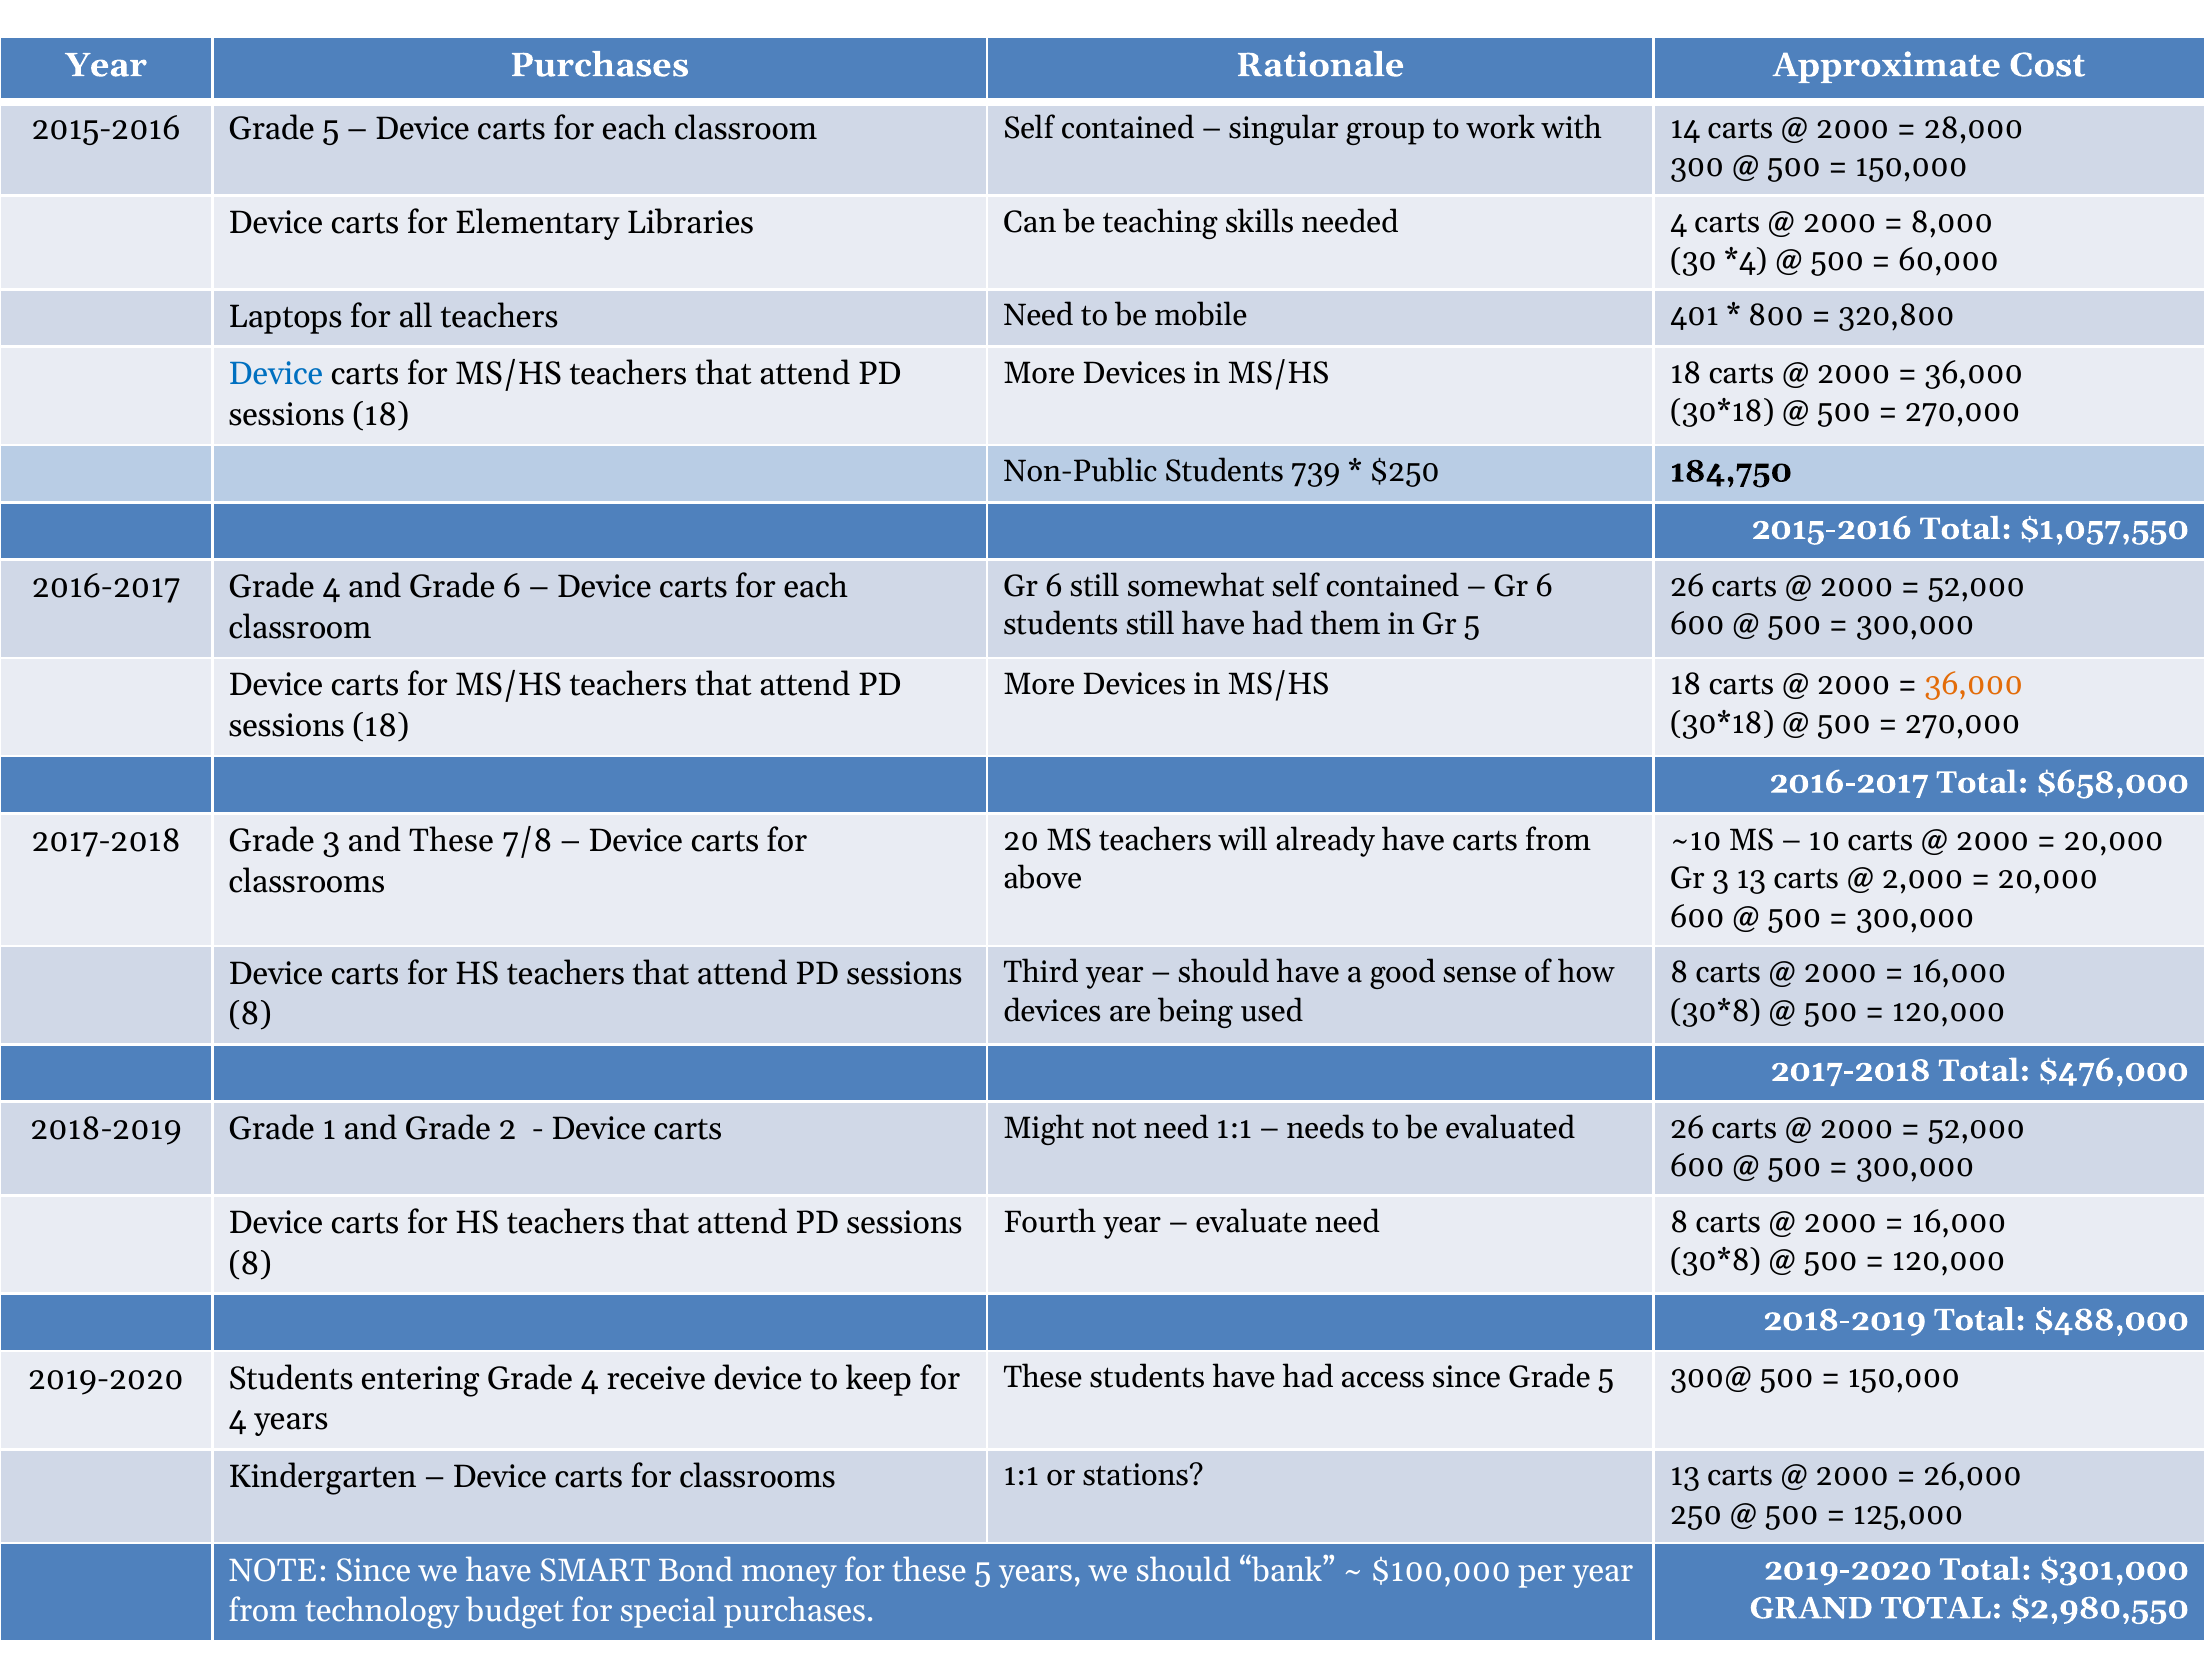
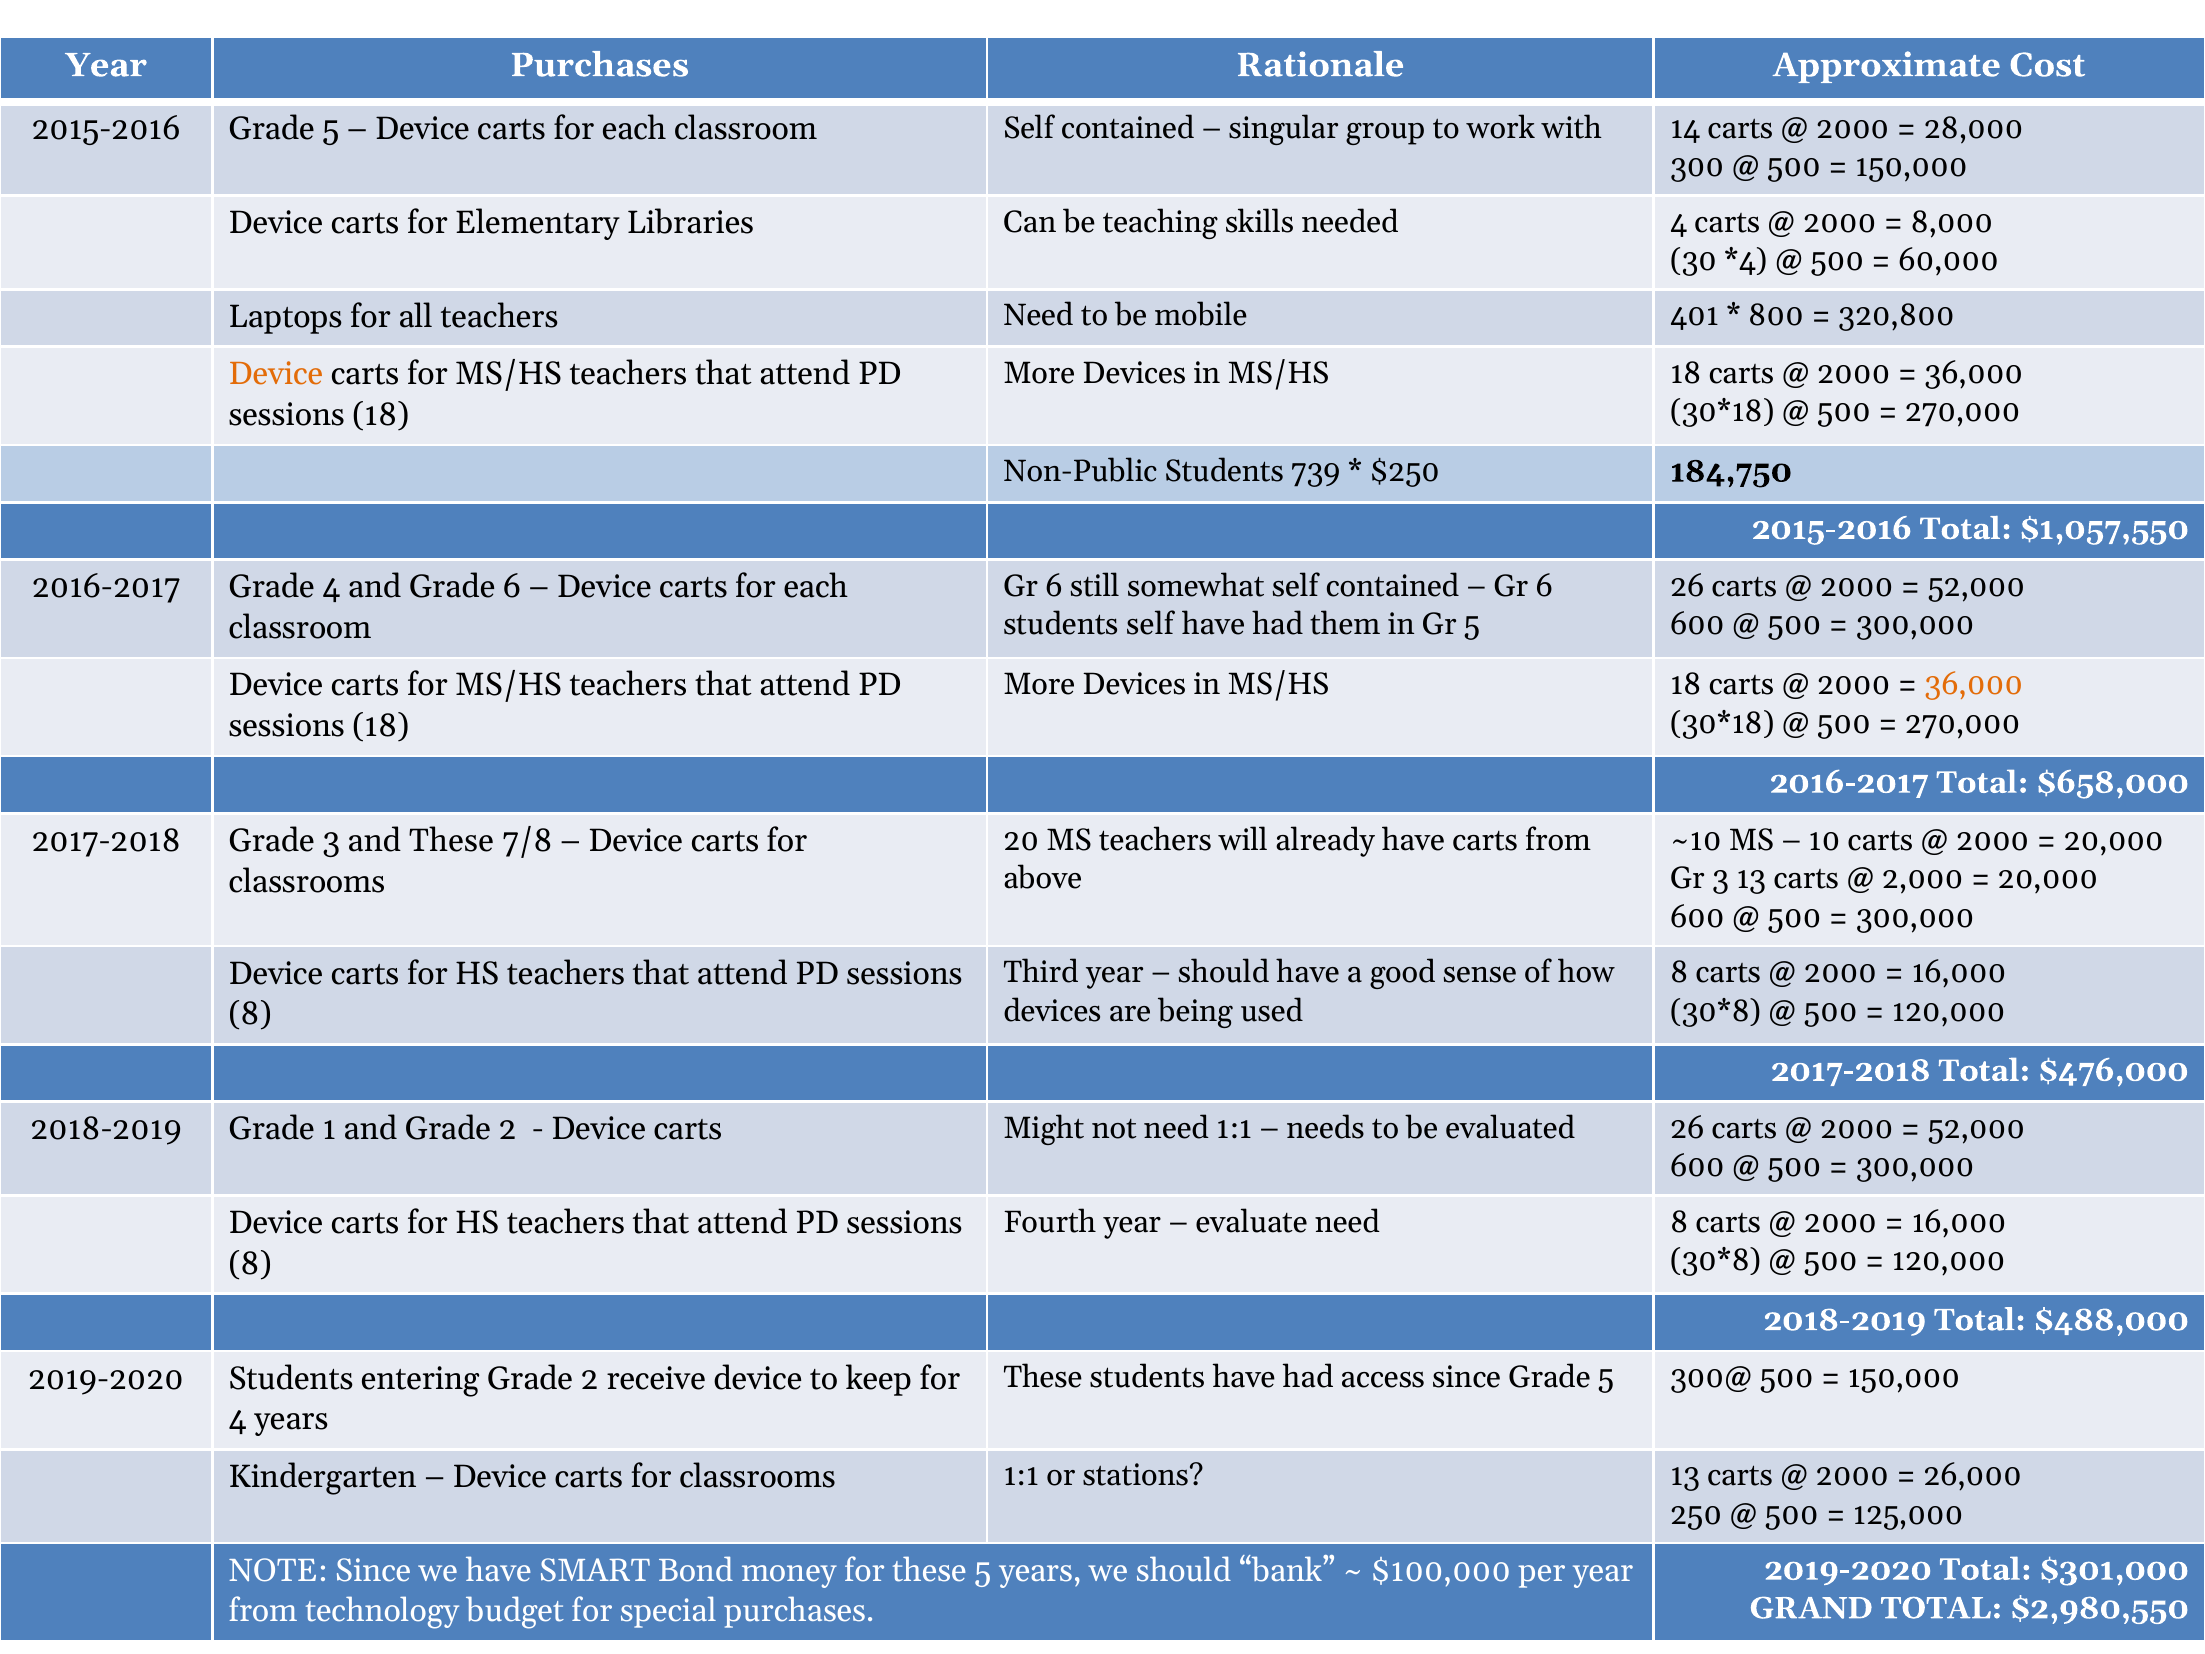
Device at (276, 374) colour: blue -> orange
students still: still -> self
entering Grade 4: 4 -> 2
